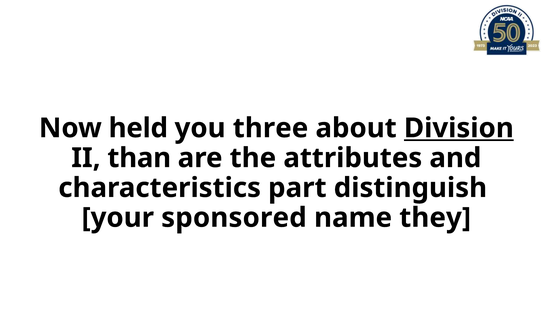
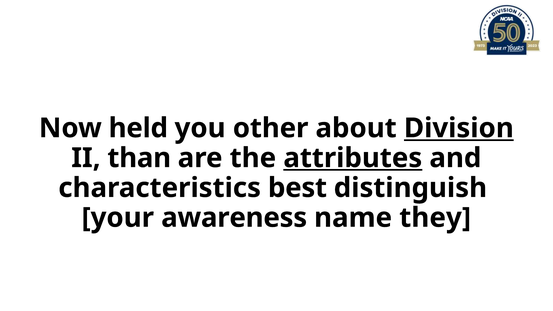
three: three -> other
attributes underline: none -> present
part: part -> best
sponsored: sponsored -> awareness
